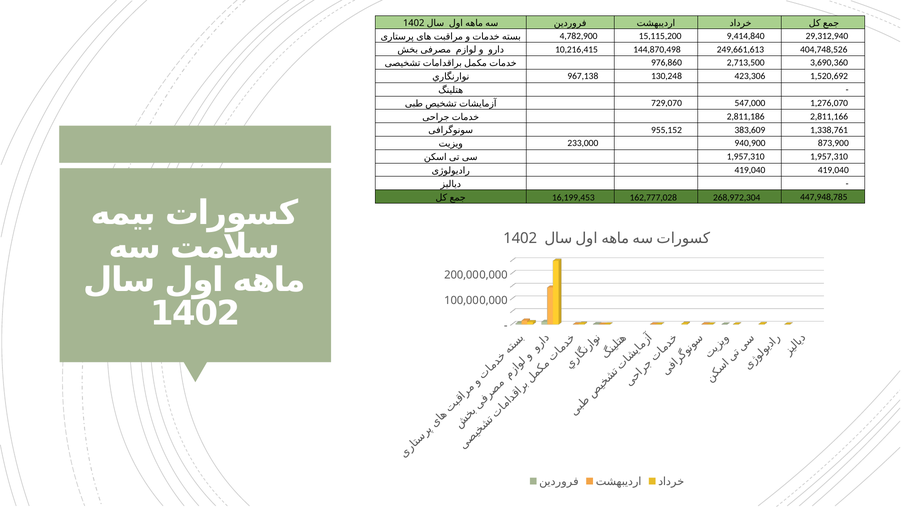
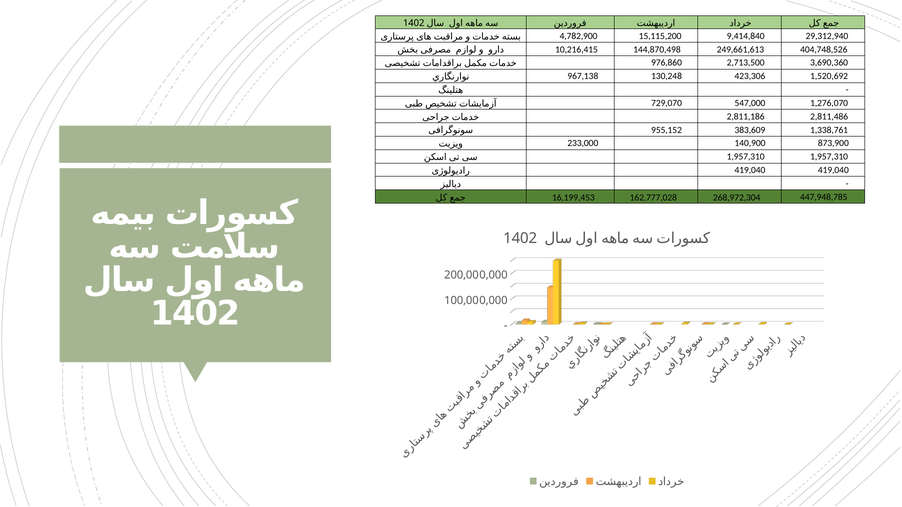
2,811,166: 2,811,166 -> 2,811,486
940,900: 940,900 -> 140,900
